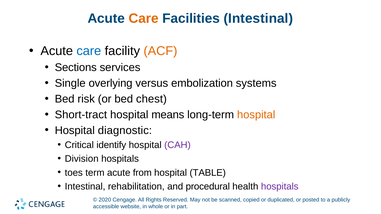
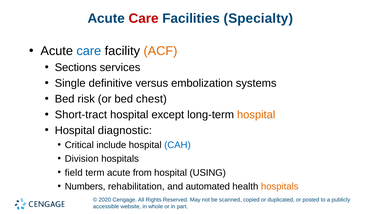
Care at (144, 18) colour: orange -> red
Facilities Intestinal: Intestinal -> Specialty
overlying: overlying -> definitive
means: means -> except
identify: identify -> include
CAH colour: purple -> blue
toes: toes -> field
TABLE: TABLE -> USING
Intestinal at (85, 187): Intestinal -> Numbers
procedural: procedural -> automated
hospitals at (280, 187) colour: purple -> orange
